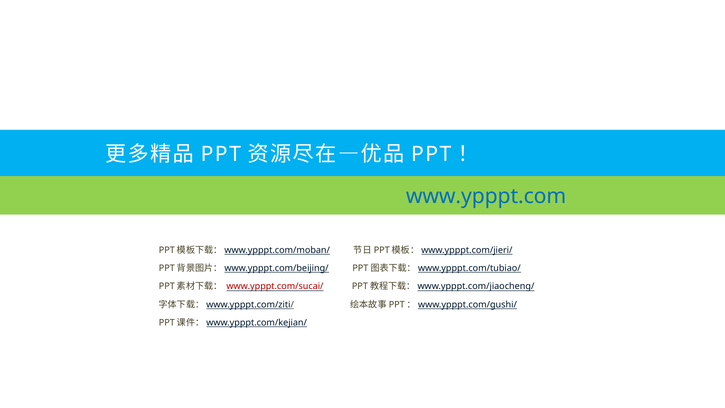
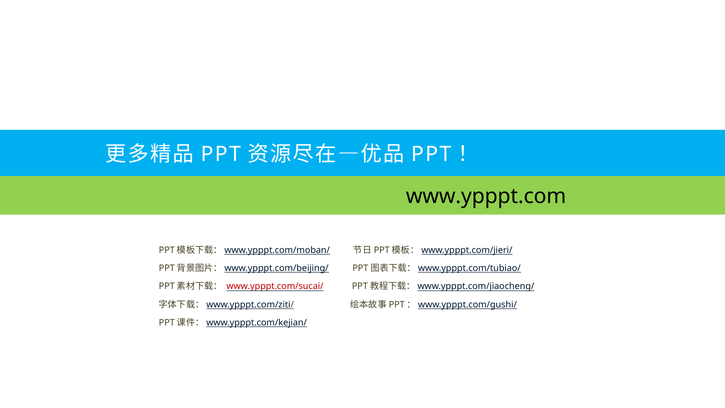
www.ypppt.com colour: blue -> black
